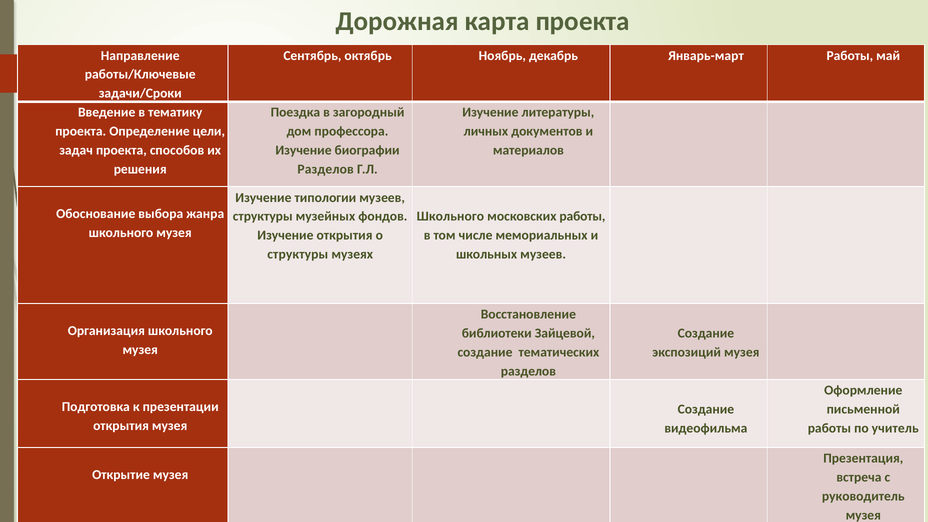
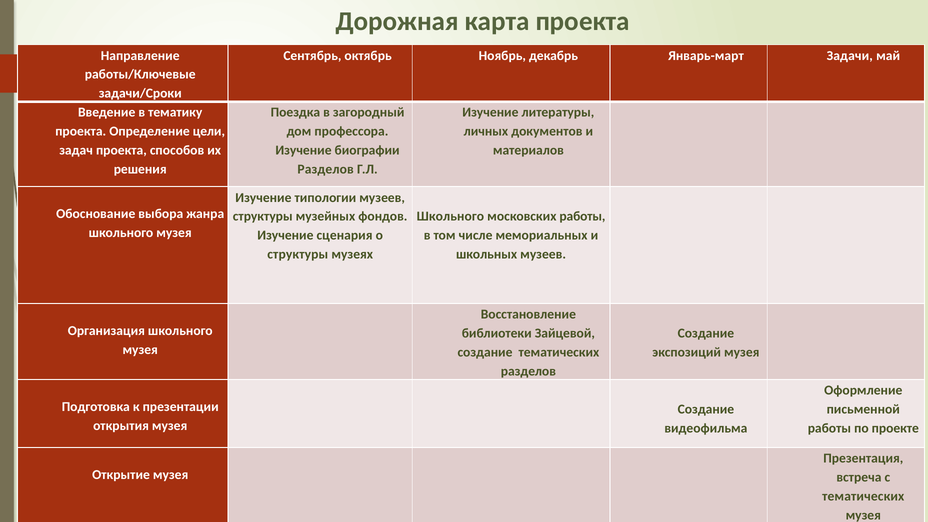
Январь-март Работы: Работы -> Задачи
Изучение открытия: открытия -> сценария
учитель: учитель -> проекте
руководитель at (863, 496): руководитель -> тематических
